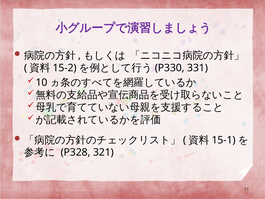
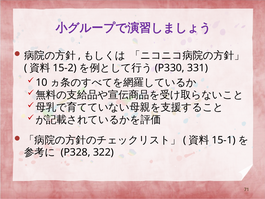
321: 321 -> 322
